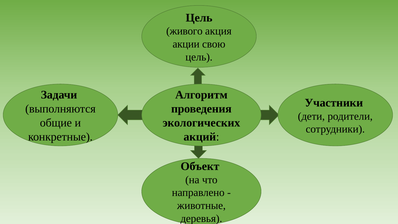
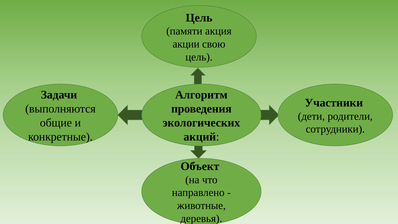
живого: живого -> памяти
